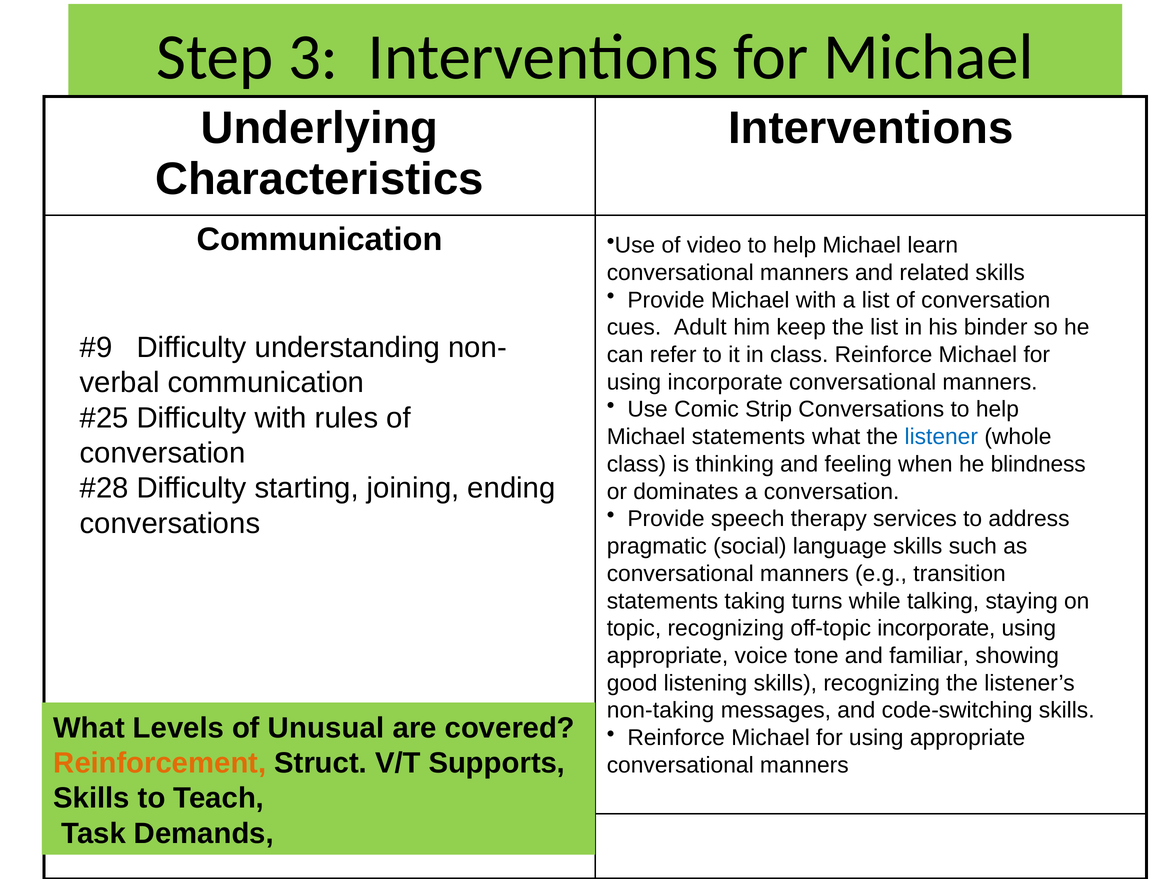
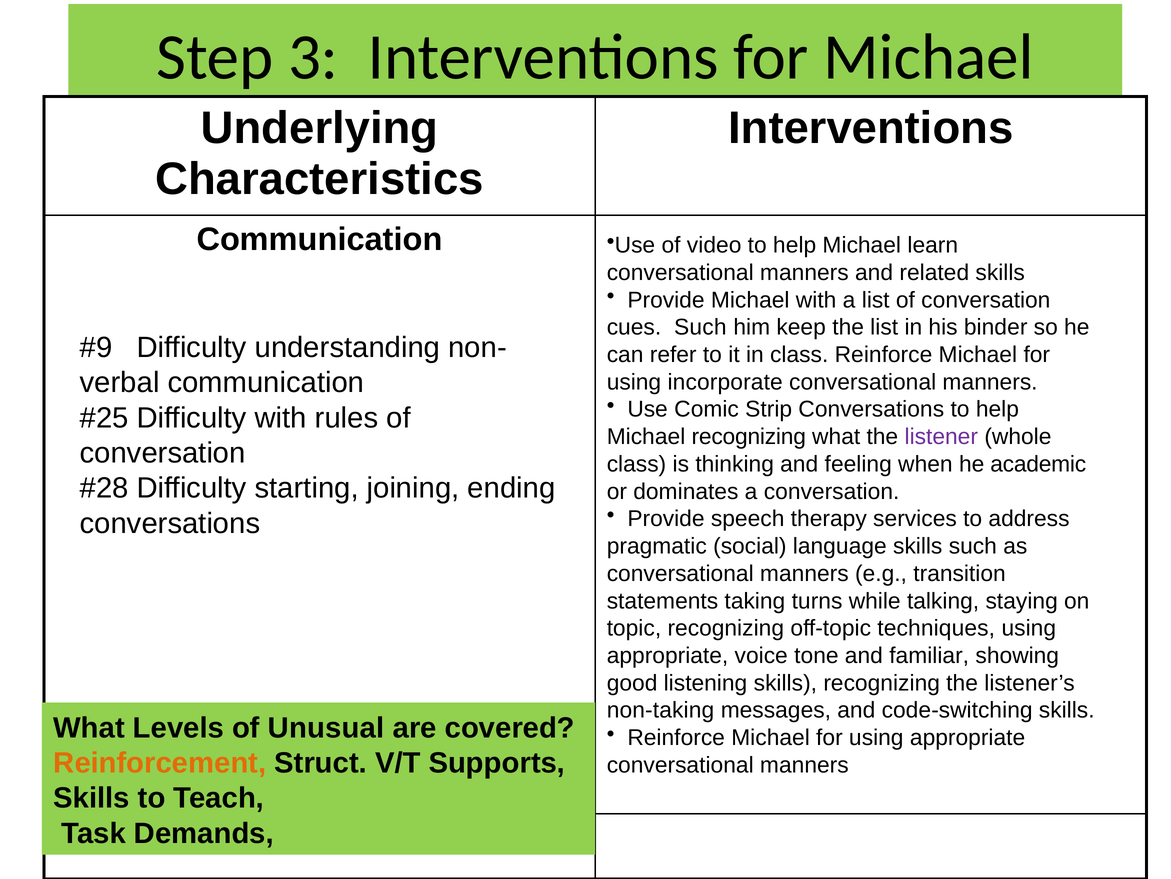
cues Adult: Adult -> Such
Michael statements: statements -> recognizing
listener colour: blue -> purple
blindness: blindness -> academic
off-topic incorporate: incorporate -> techniques
